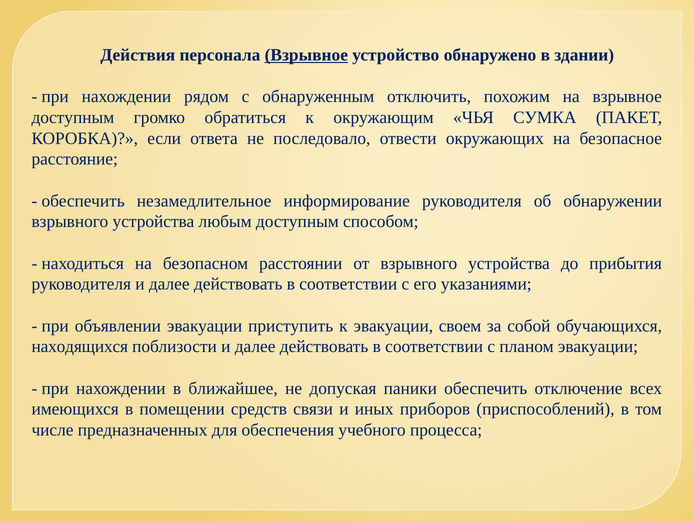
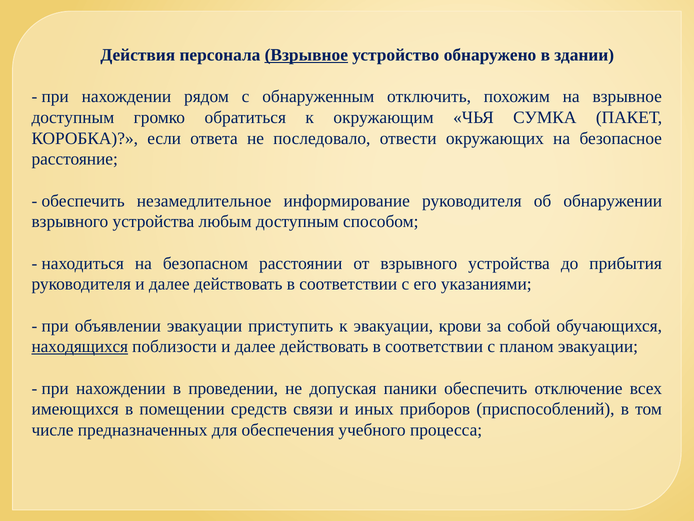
своем: своем -> крови
находящихся underline: none -> present
ближайшее: ближайшее -> проведении
